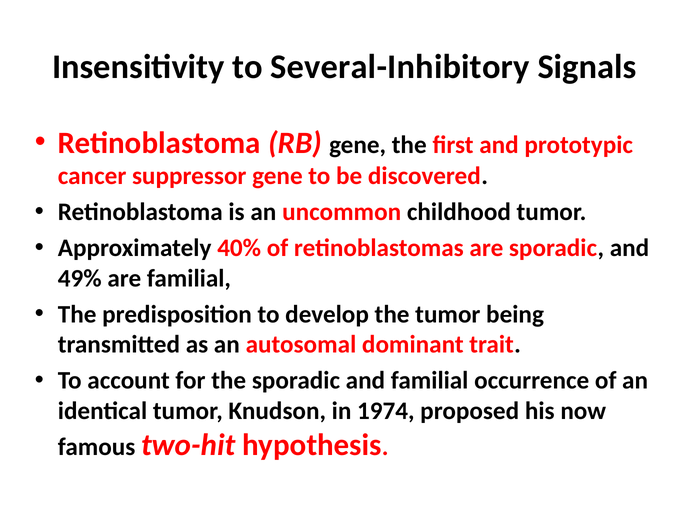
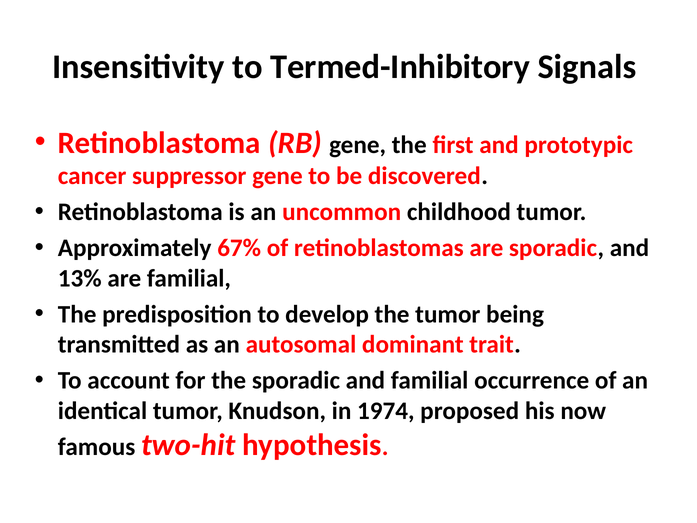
Several-Inhibitory: Several-Inhibitory -> Termed-Inhibitory
40%: 40% -> 67%
49%: 49% -> 13%
